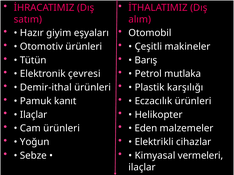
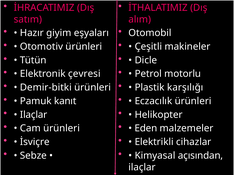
Barış: Barış -> Dicle
mutlaka: mutlaka -> motorlu
Demir-ithal: Demir-ithal -> Demir-bitki
Yoğun: Yoğun -> İsviçre
vermeleri: vermeleri -> açısından
